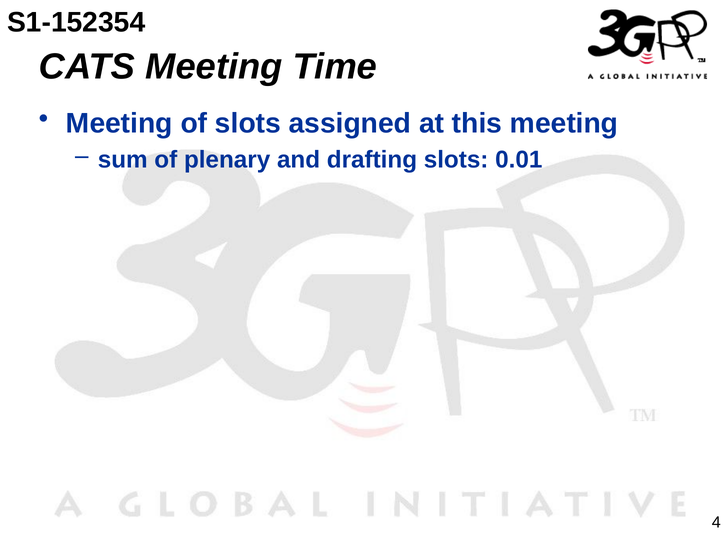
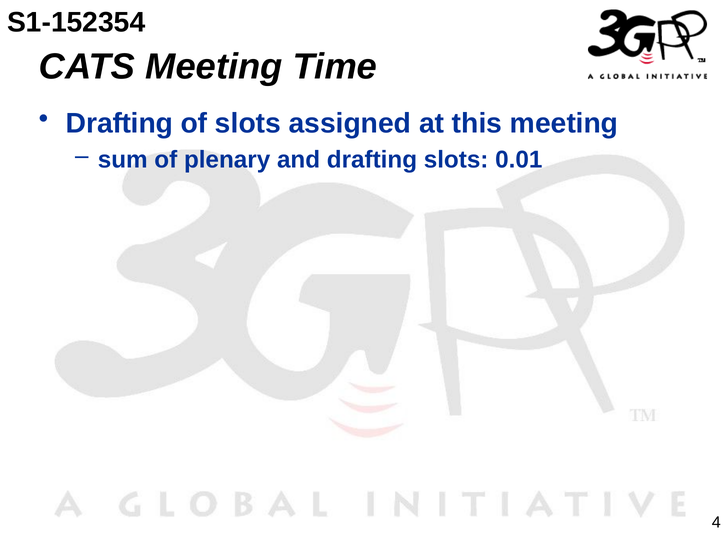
Meeting at (119, 123): Meeting -> Drafting
